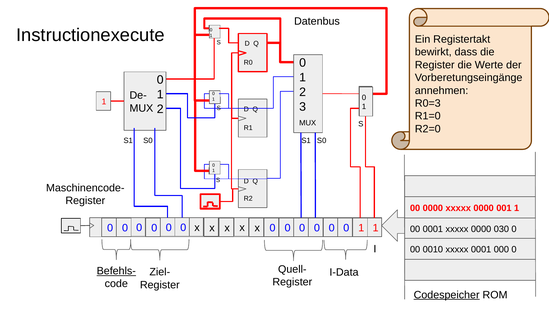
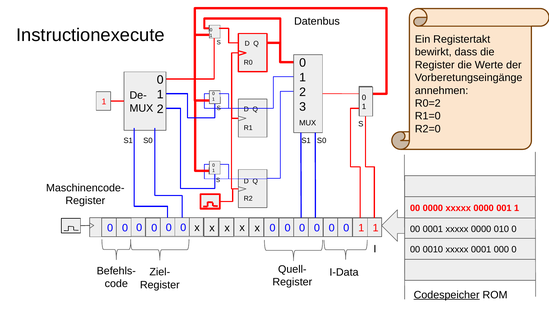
R0=3: R0=3 -> R0=2
030: 030 -> 010
Befehls- underline: present -> none
